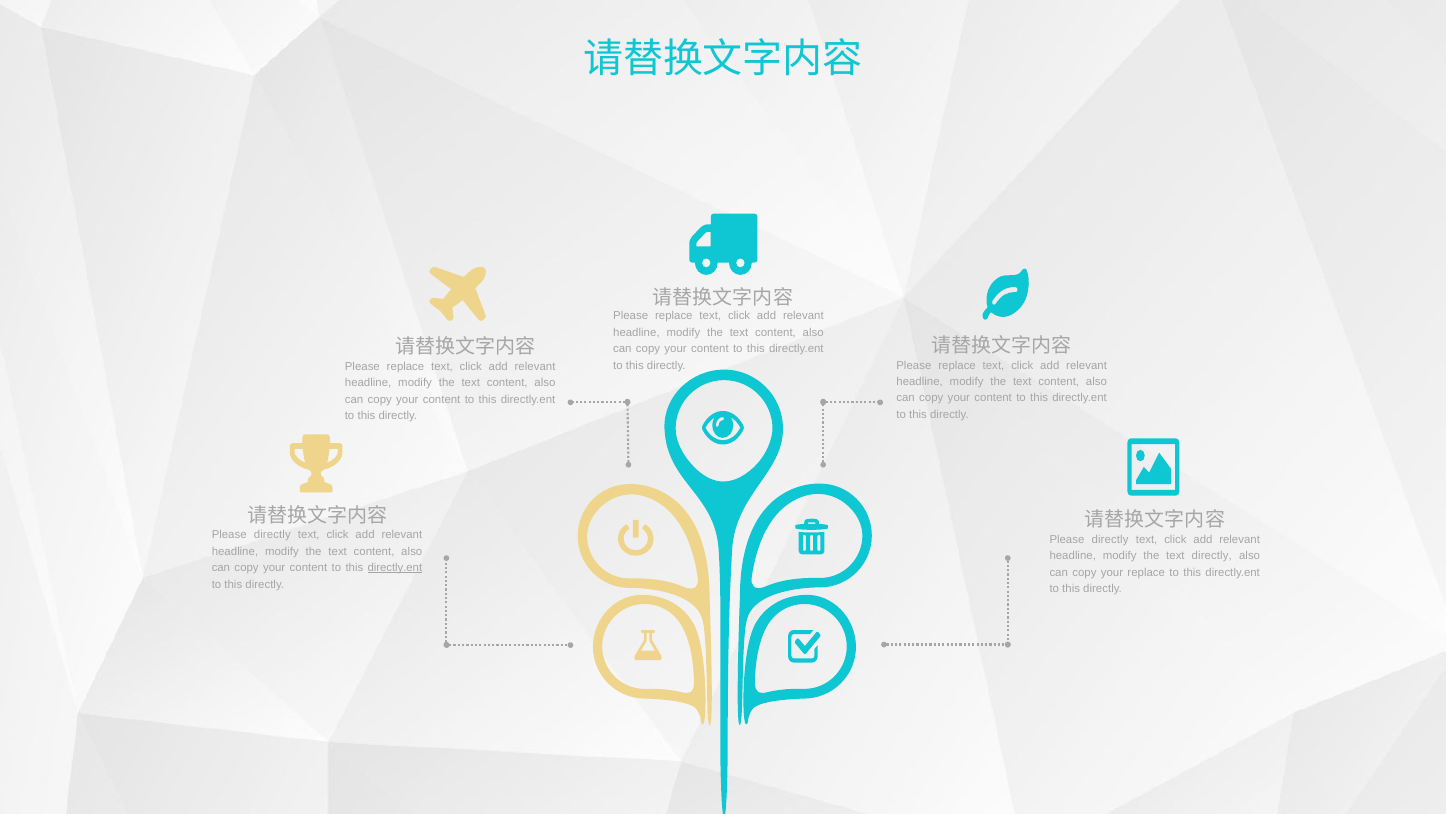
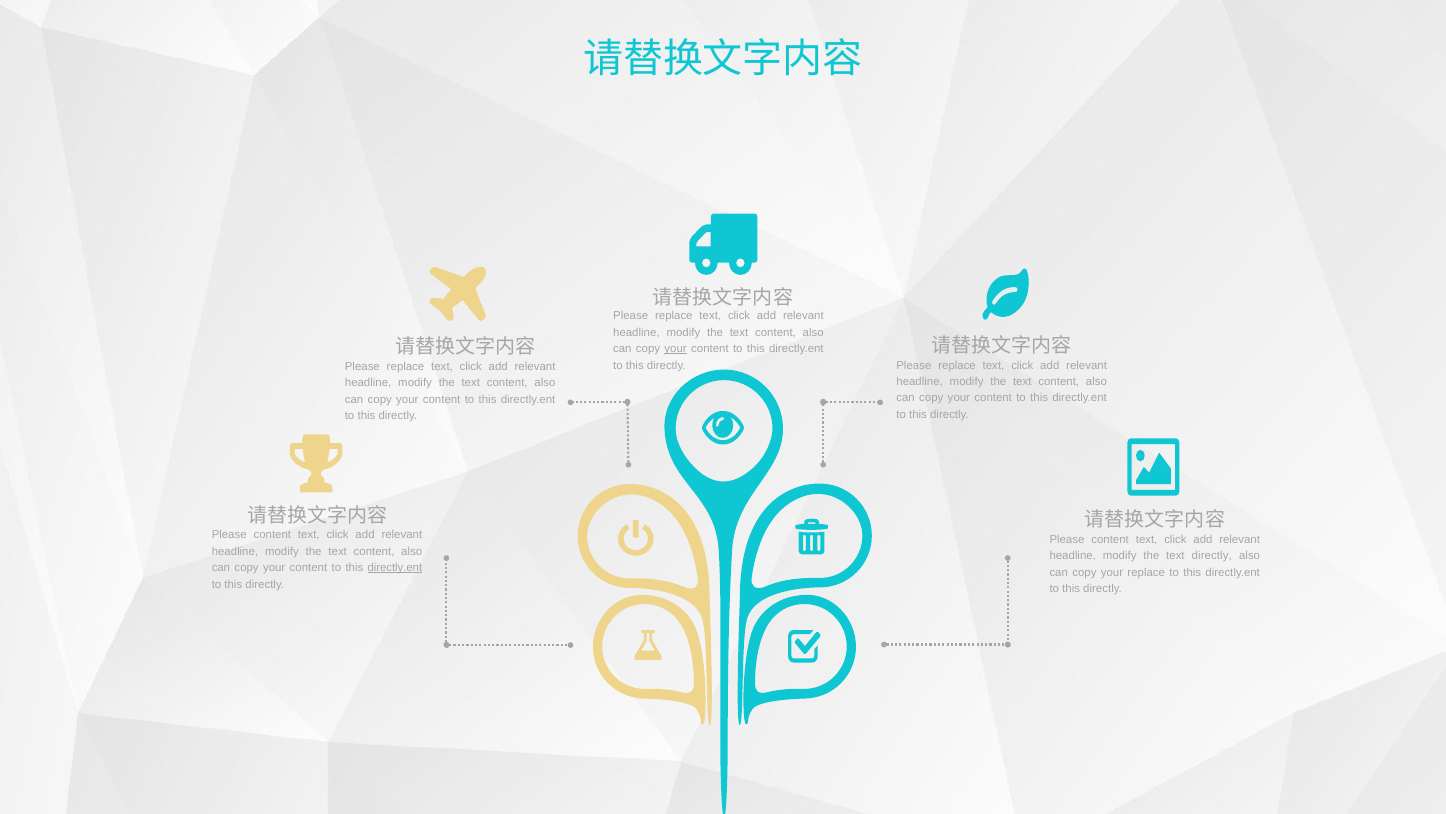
your at (676, 349) underline: none -> present
directly at (272, 535): directly -> content
directly at (1110, 539): directly -> content
